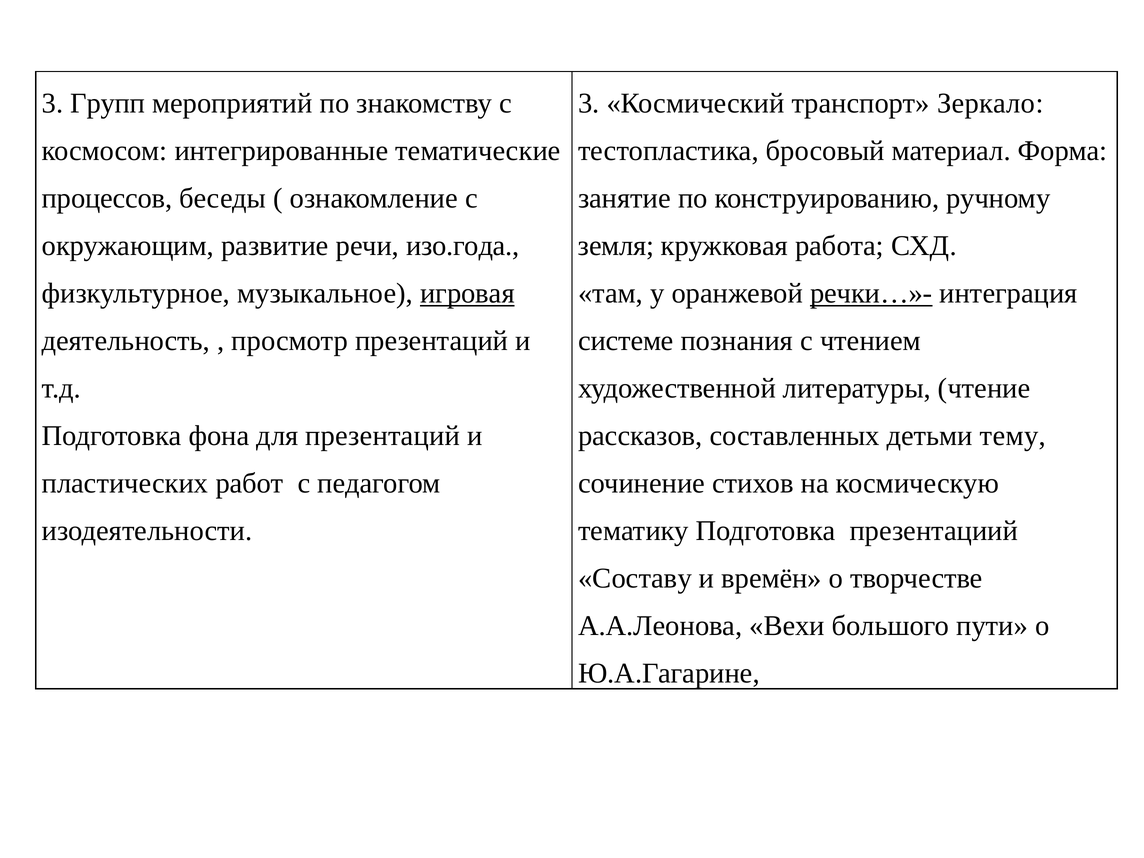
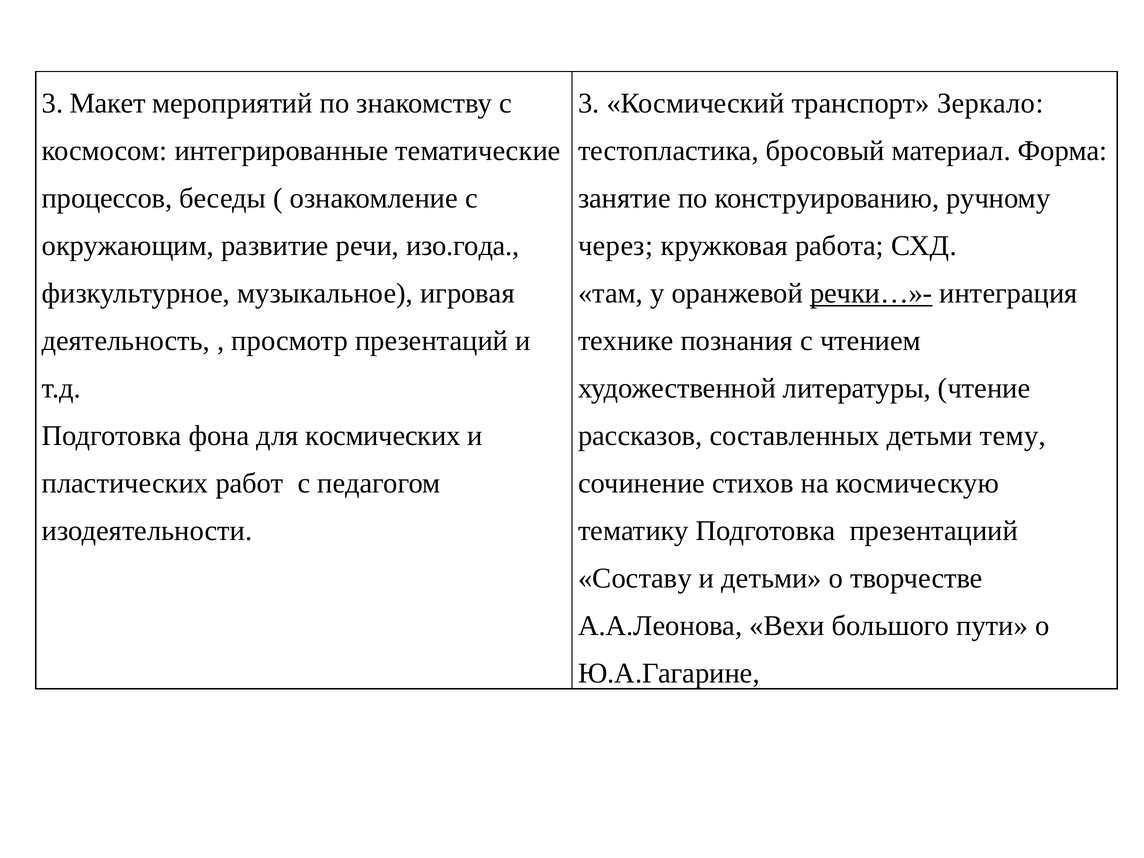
Групп: Групп -> Макет
земля: земля -> через
игровая underline: present -> none
системе: системе -> технике
для презентаций: презентаций -> космических
и времён: времён -> детьми
